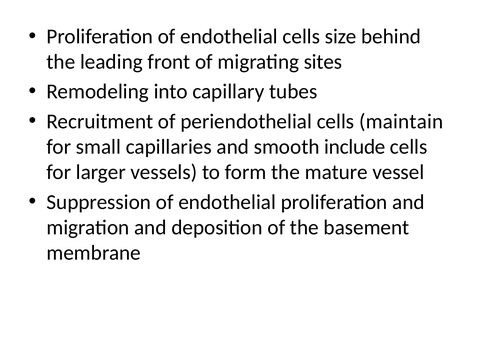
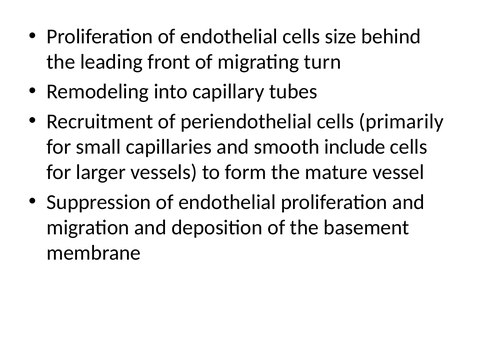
sites: sites -> turn
maintain: maintain -> primarily
